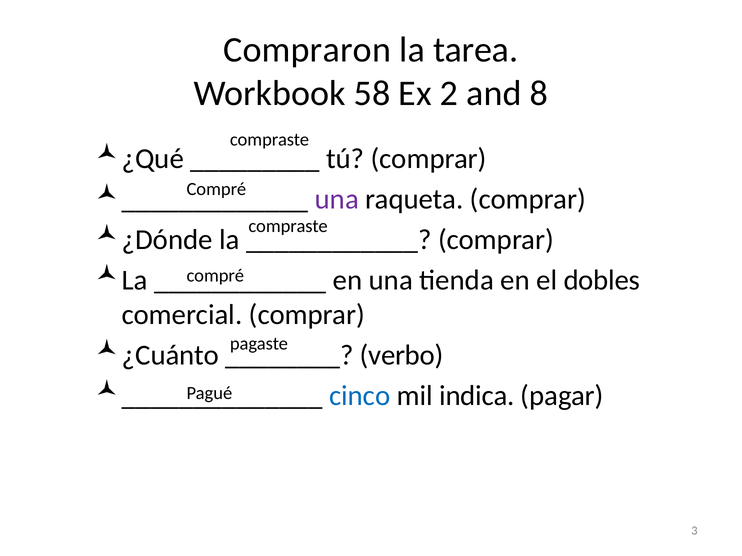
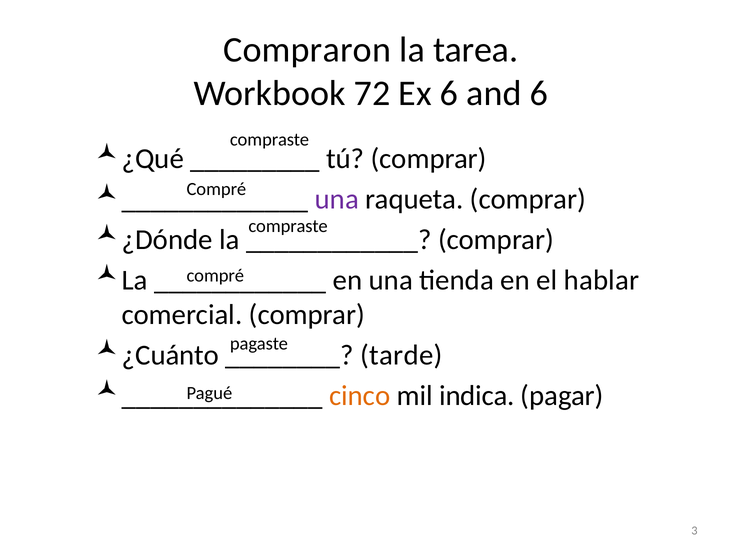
58: 58 -> 72
Ex 2: 2 -> 6
and 8: 8 -> 6
dobles: dobles -> hablar
verbo: verbo -> tarde
cinco colour: blue -> orange
